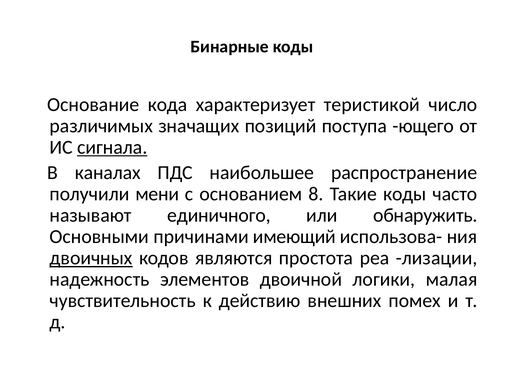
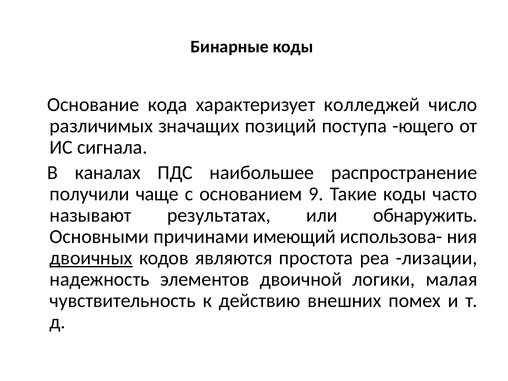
теристикой: теристикой -> колледжей
сигнала underline: present -> none
мени: мени -> чаще
8: 8 -> 9
единичного: единичного -> результатах
